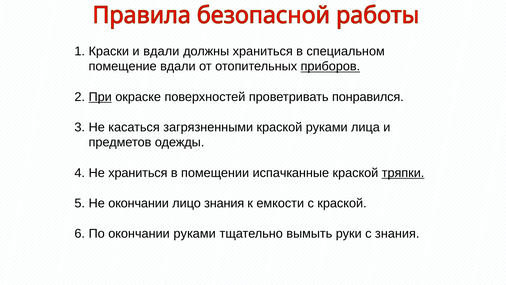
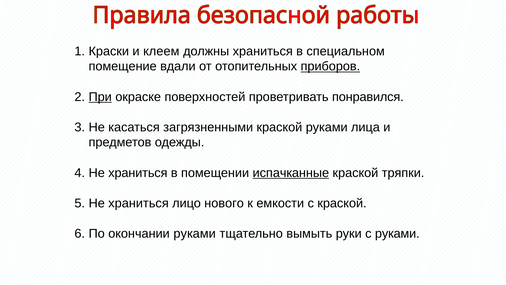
и вдали: вдали -> клеем
испачканные underline: none -> present
тряпки underline: present -> none
окончании at (139, 203): окончании -> храниться
лицо знания: знания -> нового
с знания: знания -> руками
